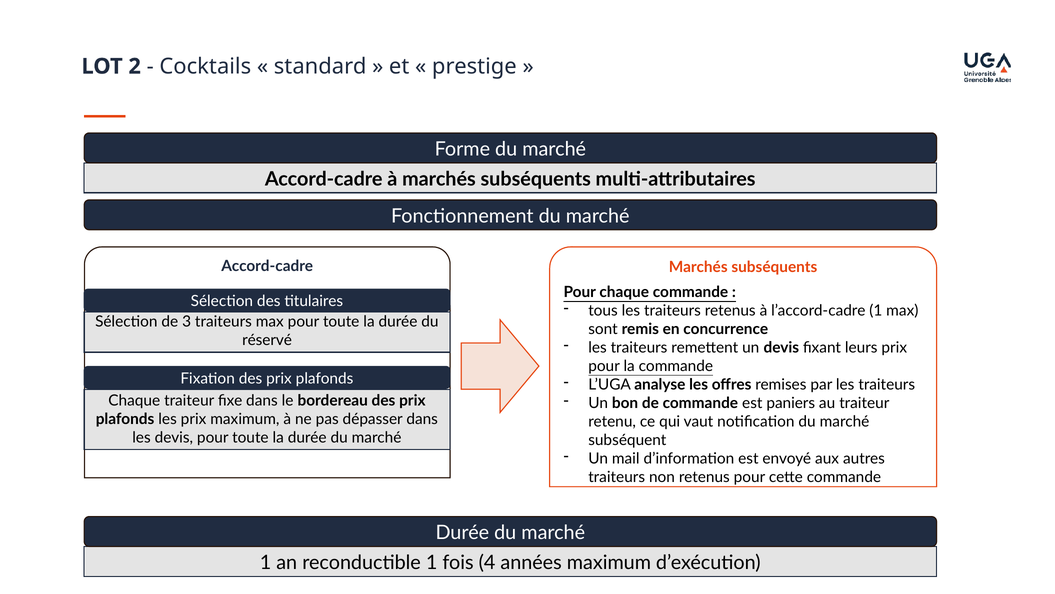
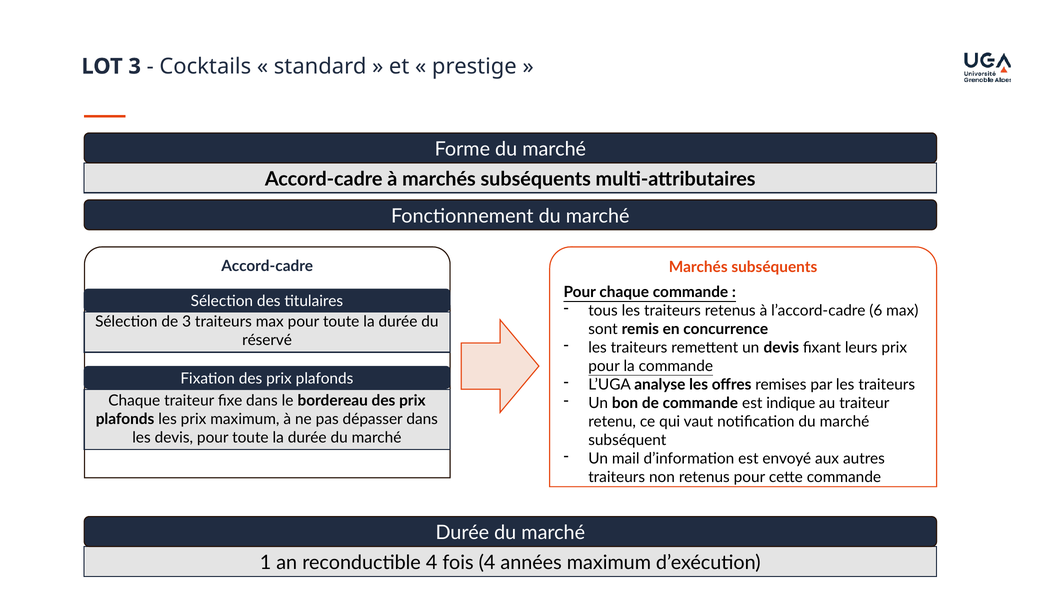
LOT 2: 2 -> 3
l’accord-cadre 1: 1 -> 6
paniers: paniers -> indique
reconductible 1: 1 -> 4
